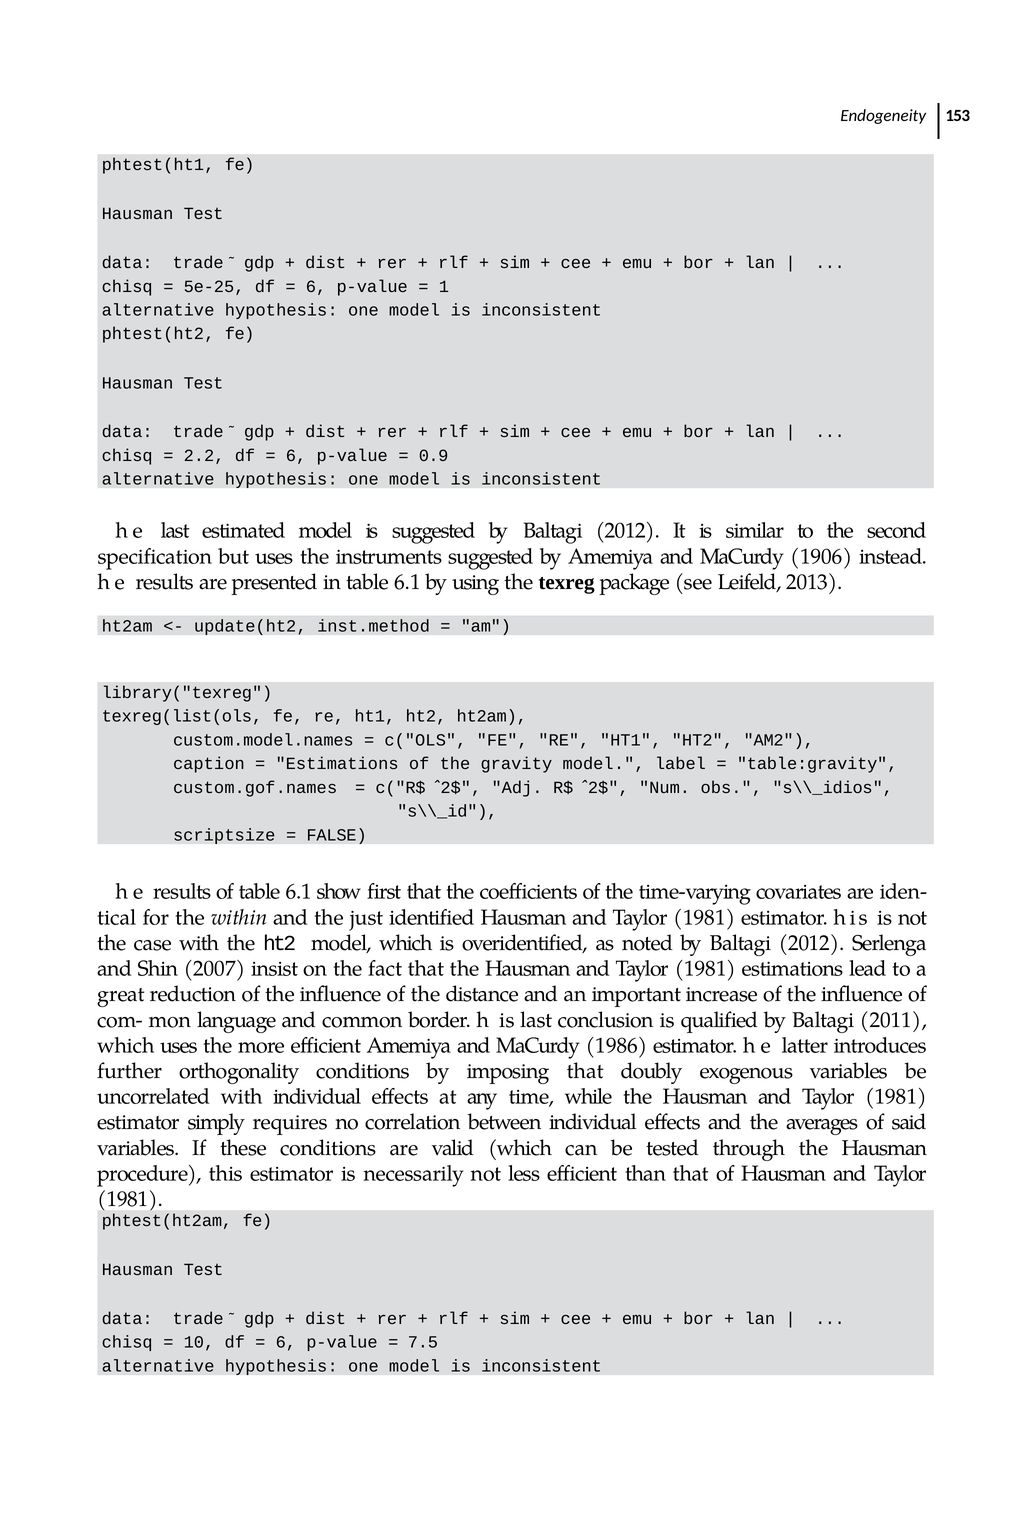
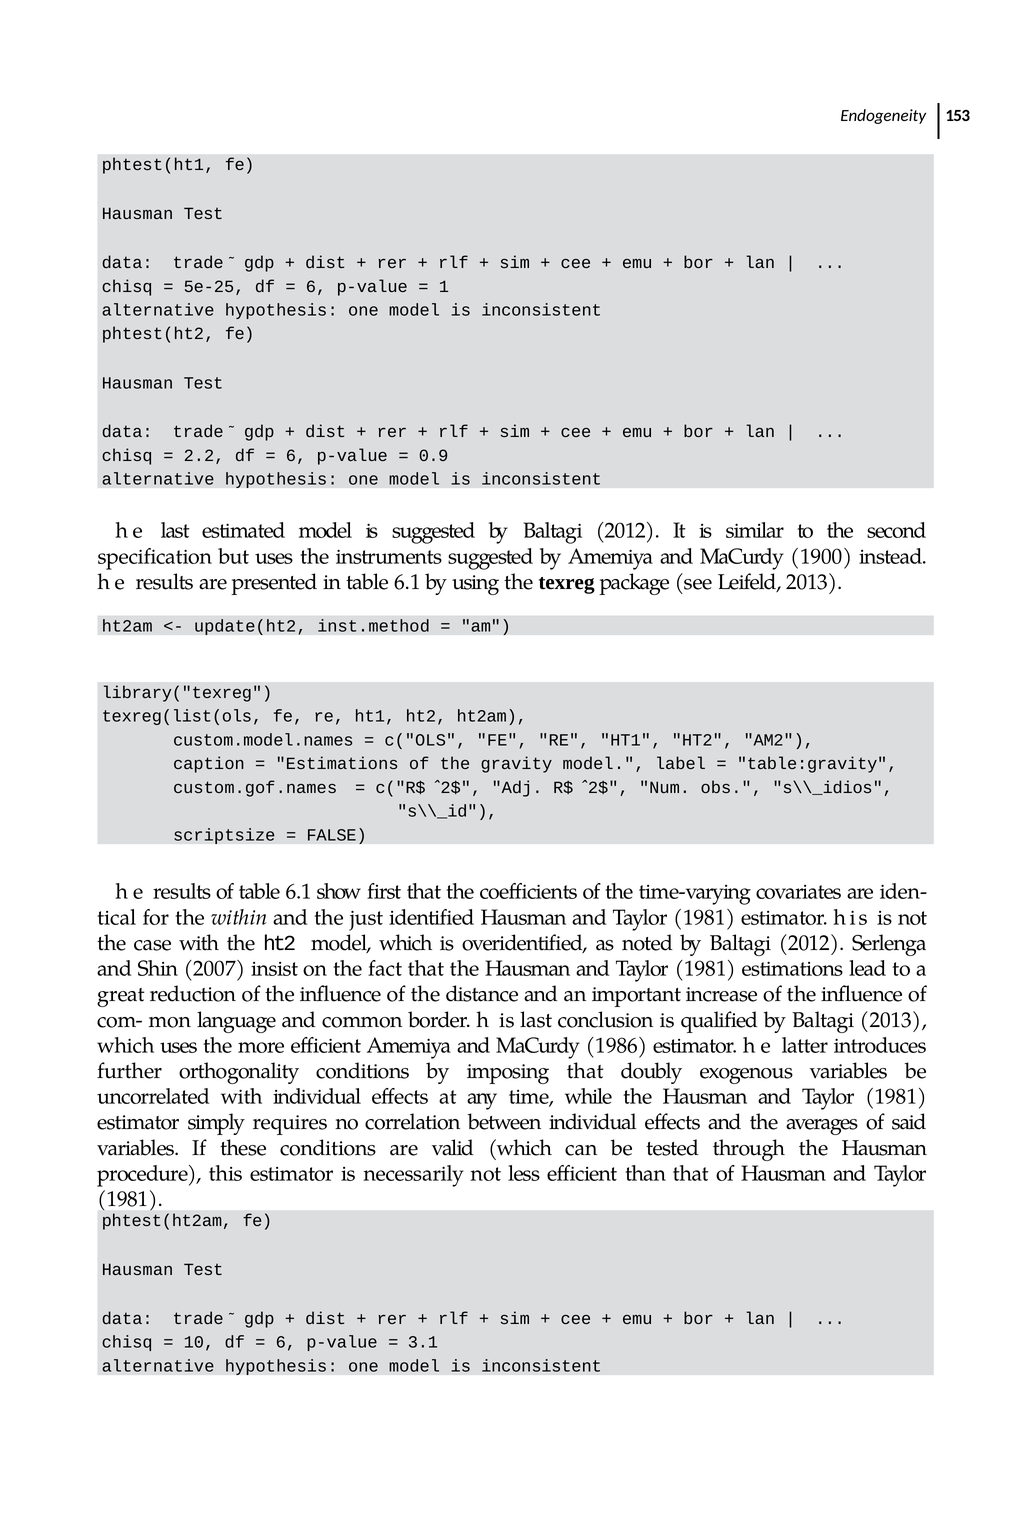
1906: 1906 -> 1900
Baltagi 2011: 2011 -> 2013
7.5: 7.5 -> 3.1
